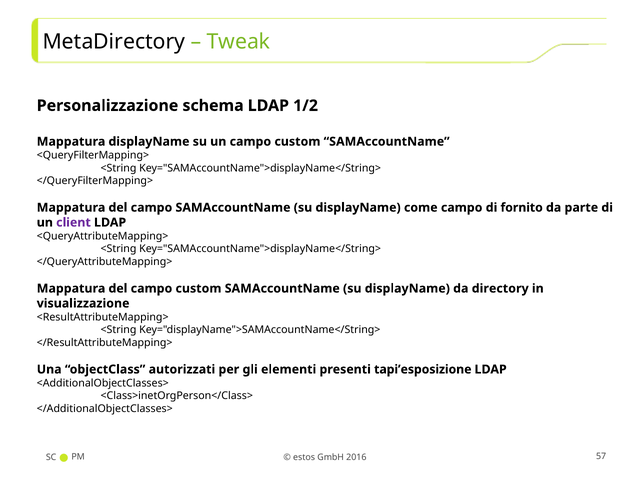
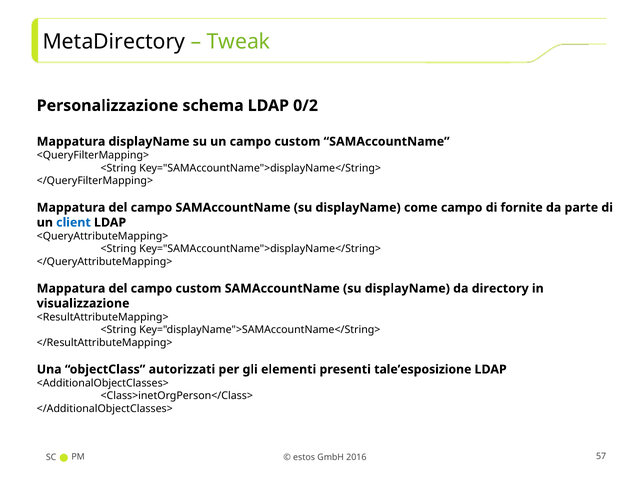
1/2: 1/2 -> 0/2
fornito: fornito -> fornite
client colour: purple -> blue
tapi’esposizione: tapi’esposizione -> tale’esposizione
